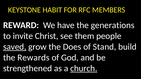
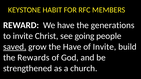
them: them -> going
the Does: Does -> Have
of Stand: Stand -> Invite
church underline: present -> none
